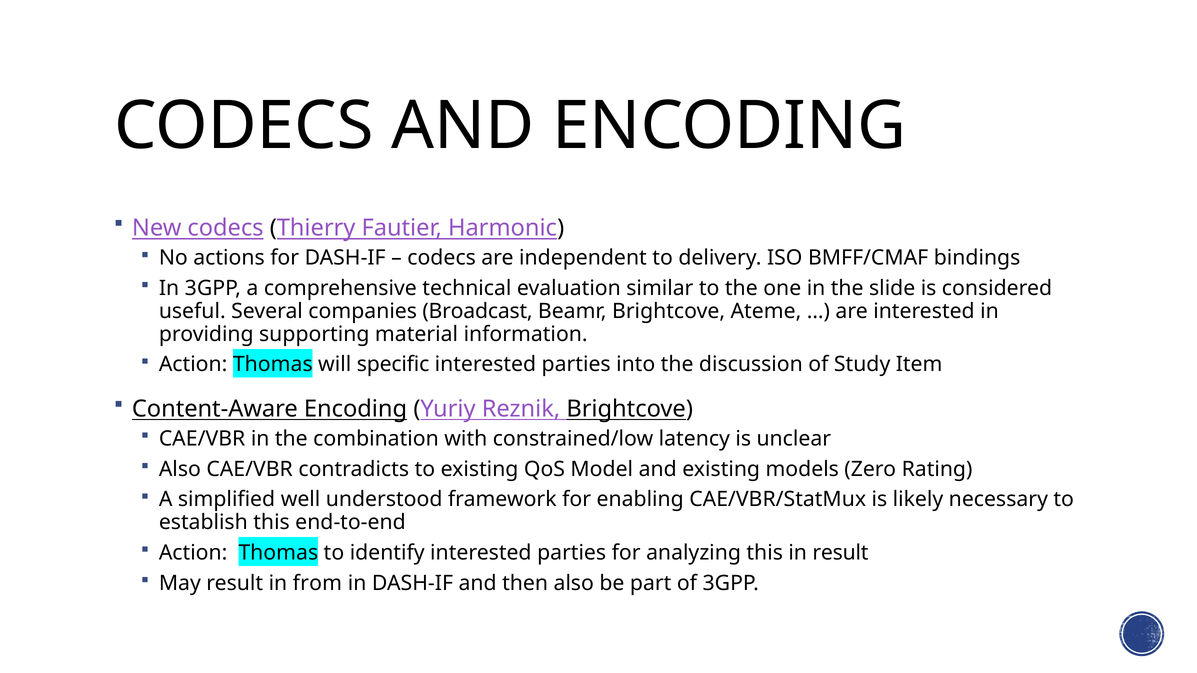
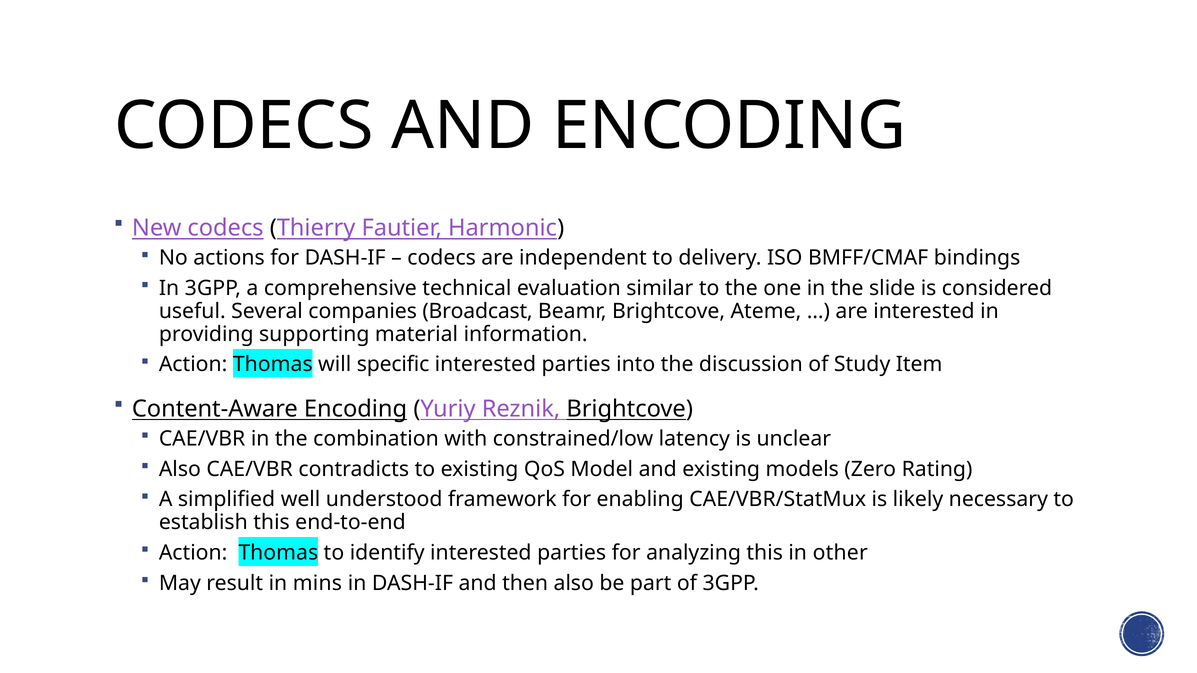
in result: result -> other
from: from -> mins
